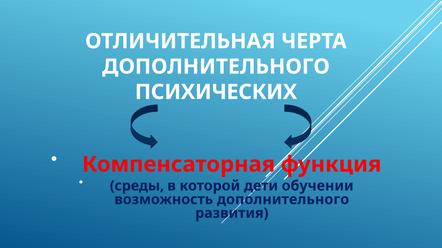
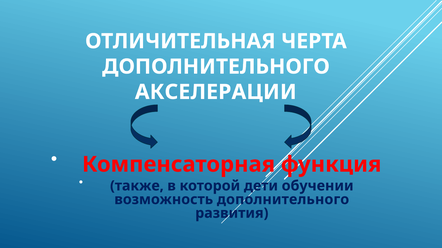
ПСИХИЧЕСКИХ: ПСИХИЧЕСКИХ -> АКСЕЛЕРАЦИИ
среды: среды -> также
